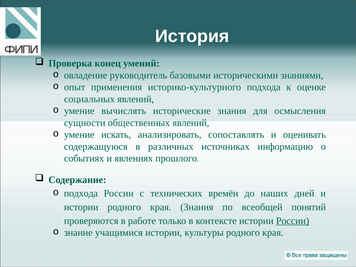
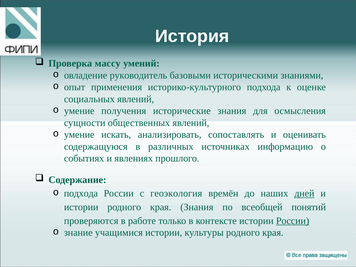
конец: конец -> массу
вычислять: вычислять -> получения
технических: технических -> геоэкология
дней underline: none -> present
